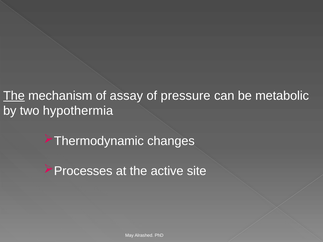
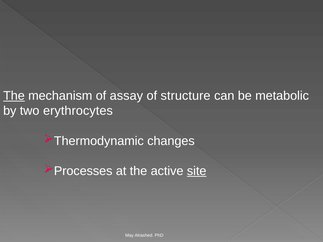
pressure: pressure -> structure
hypothermia: hypothermia -> erythrocytes
site underline: none -> present
